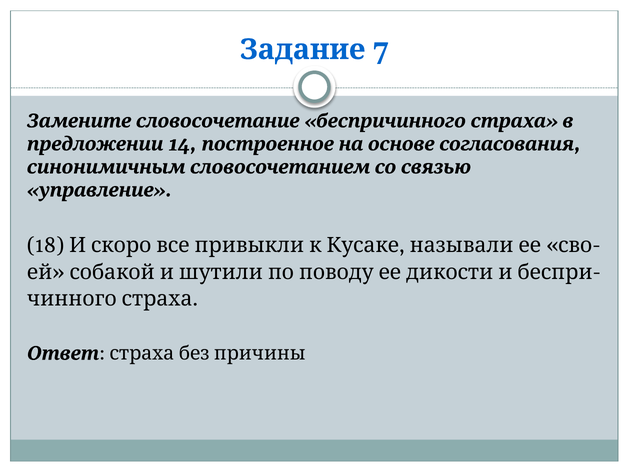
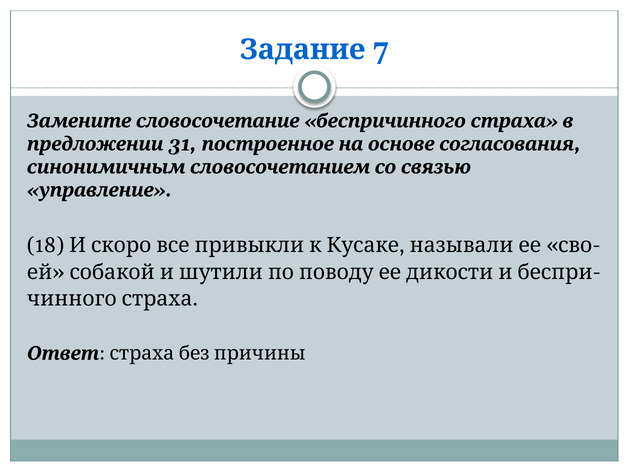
14: 14 -> 31
